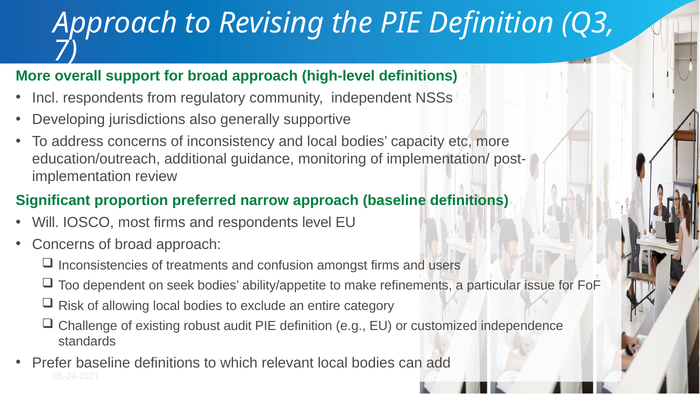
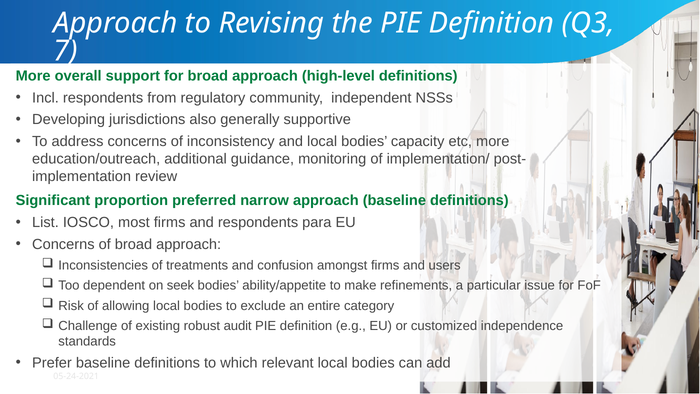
Will: Will -> List
level: level -> para
